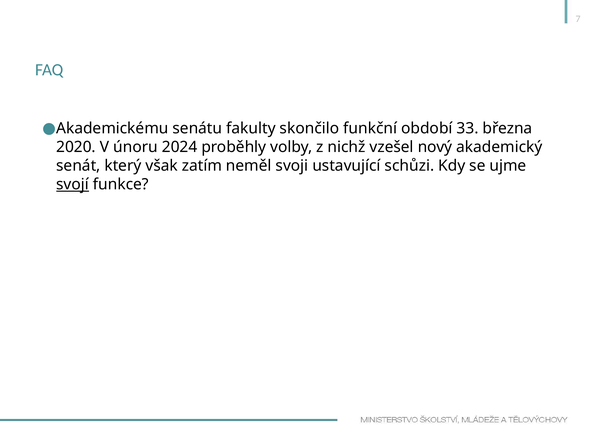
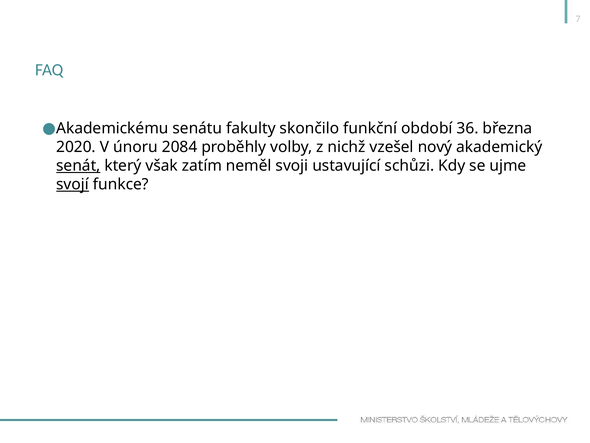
33: 33 -> 36
2024: 2024 -> 2084
senát underline: none -> present
